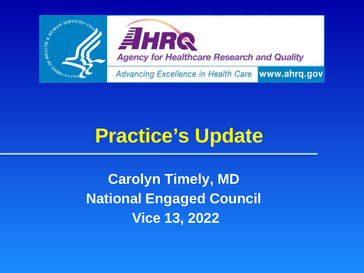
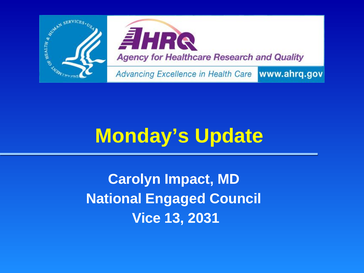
Practice’s: Practice’s -> Monday’s
Timely: Timely -> Impact
2022: 2022 -> 2031
